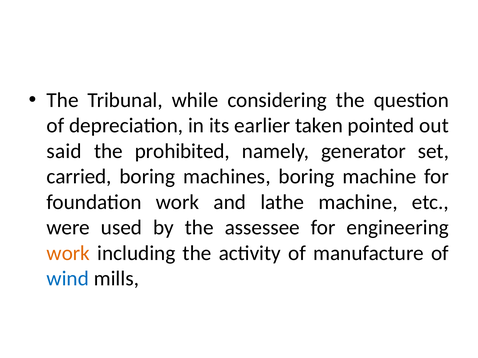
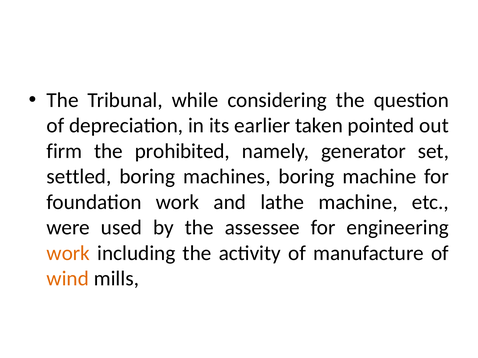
said: said -> firm
carried: carried -> settled
wind colour: blue -> orange
